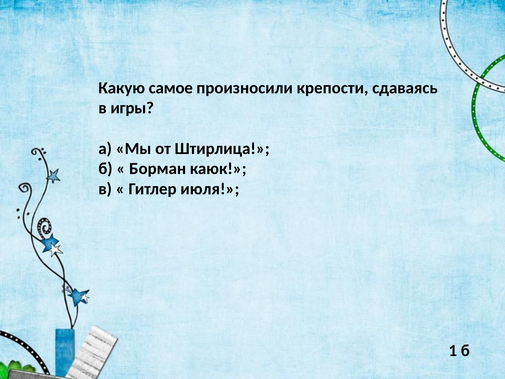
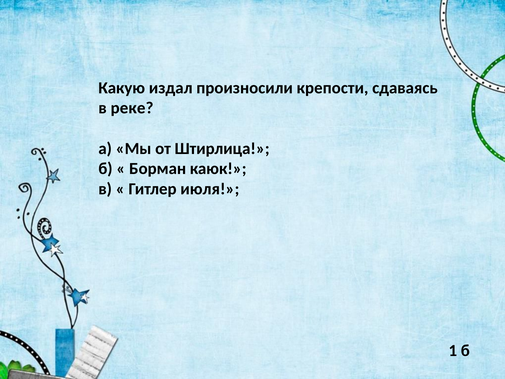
самое: самое -> издал
игры: игры -> реке
